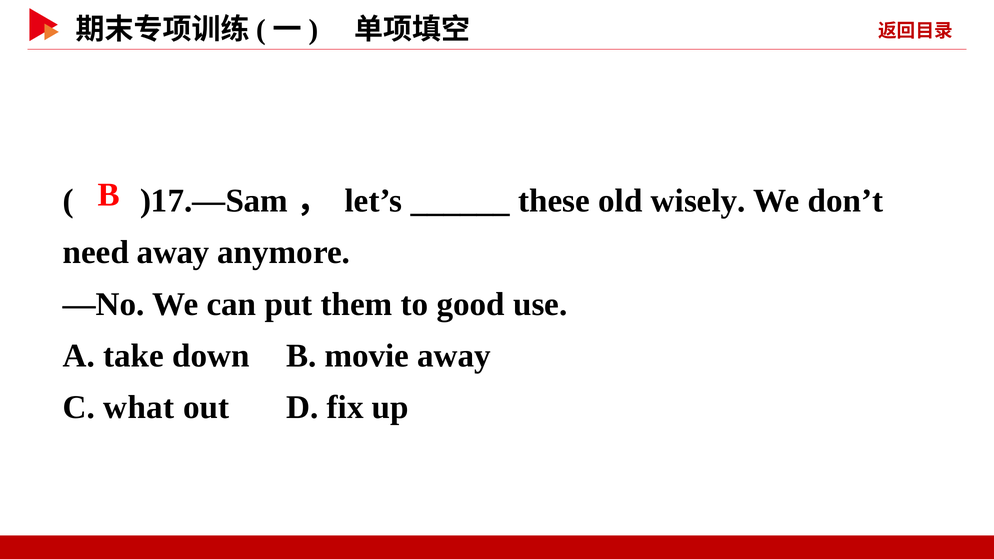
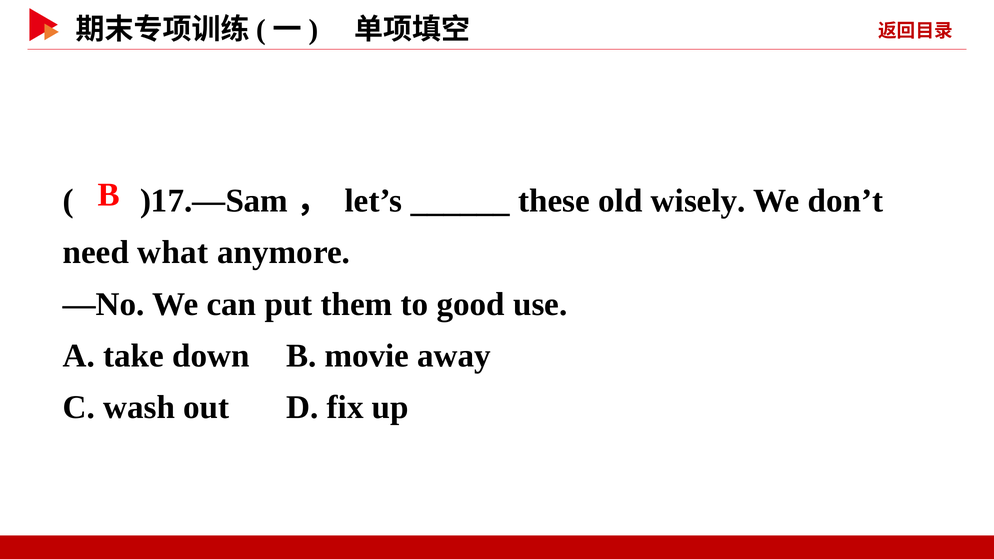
need away: away -> what
what: what -> wash
